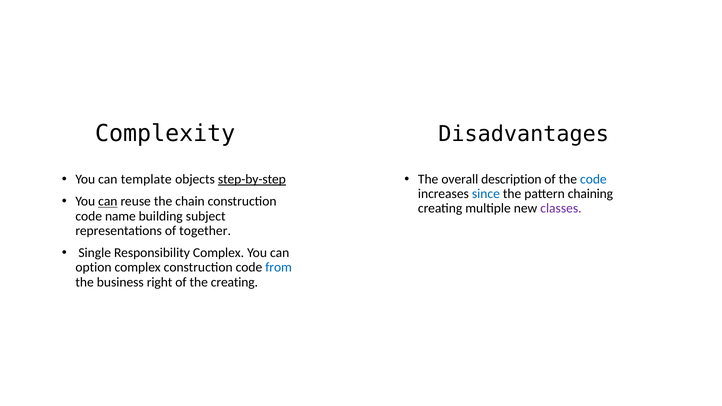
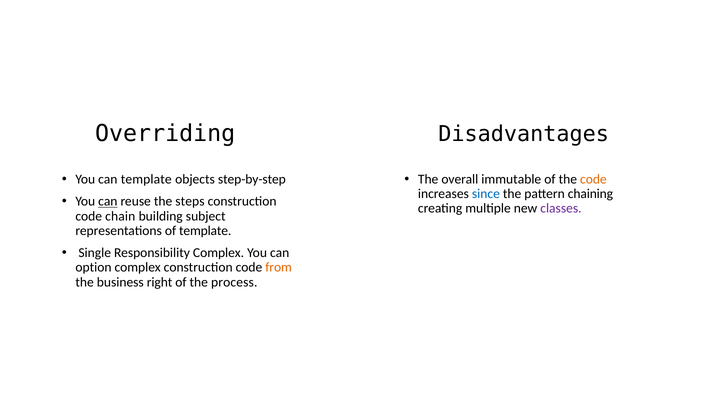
Complexity: Complexity -> Overriding
step-by-step underline: present -> none
description: description -> immutable
code at (593, 179) colour: blue -> orange
chain: chain -> steps
name: name -> chain
of together: together -> template
from colour: blue -> orange
the creating: creating -> process
